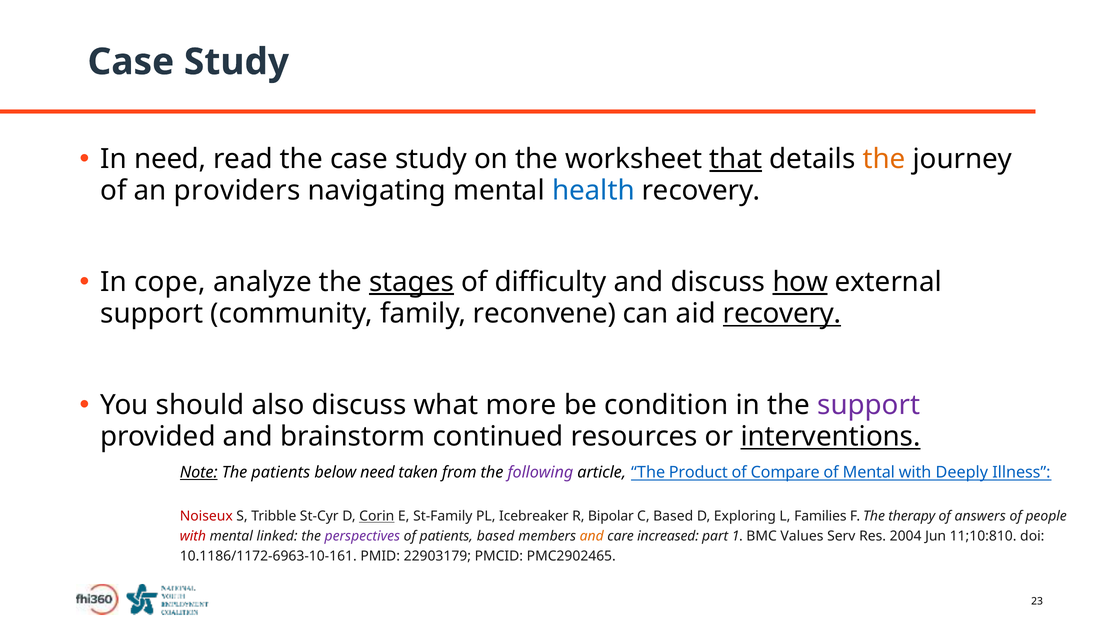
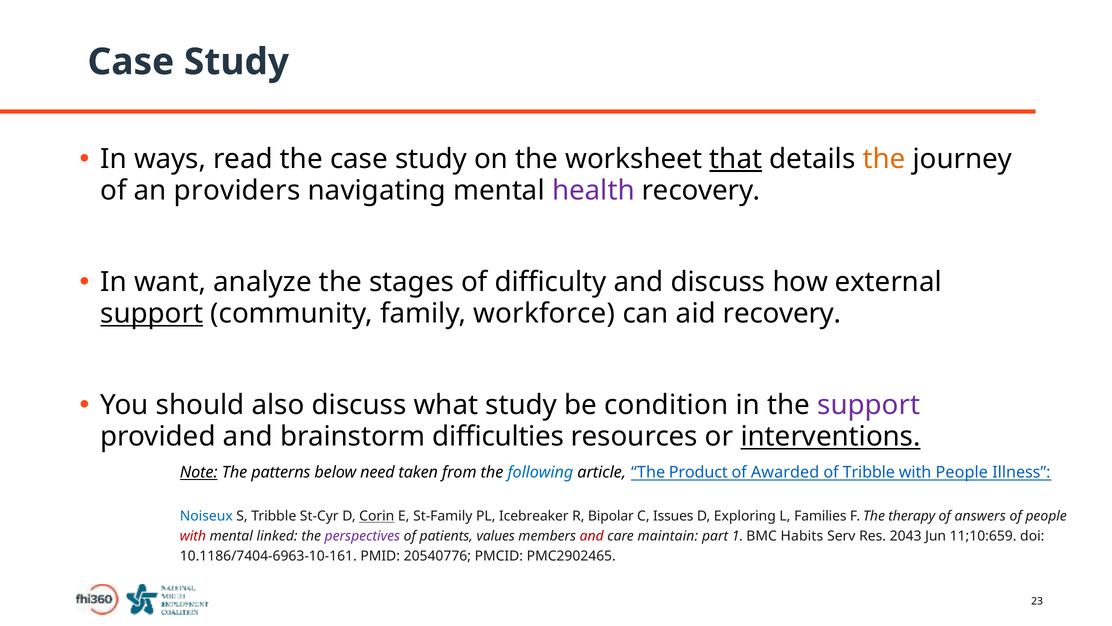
In need: need -> ways
health colour: blue -> purple
cope: cope -> want
stages underline: present -> none
how underline: present -> none
support at (152, 313) underline: none -> present
reconvene: reconvene -> workforce
recovery at (782, 313) underline: present -> none
what more: more -> study
continued: continued -> difficulties
The patients: patients -> patterns
following colour: purple -> blue
Compare: Compare -> Awarded
of Mental: Mental -> Tribble
with Deeply: Deeply -> People
Noiseux colour: red -> blue
C Based: Based -> Issues
patients based: based -> values
and at (592, 536) colour: orange -> red
increased: increased -> maintain
Values: Values -> Habits
2004: 2004 -> 2043
11;10:810: 11;10:810 -> 11;10:659
10.1186/1172-6963-10-161: 10.1186/1172-6963-10-161 -> 10.1186/7404-6963-10-161
22903179: 22903179 -> 20540776
